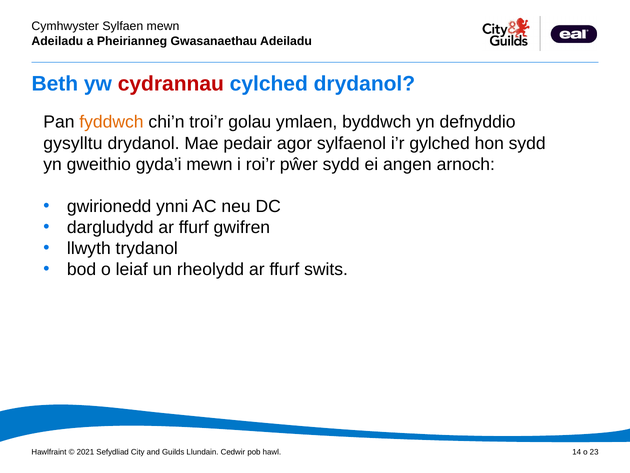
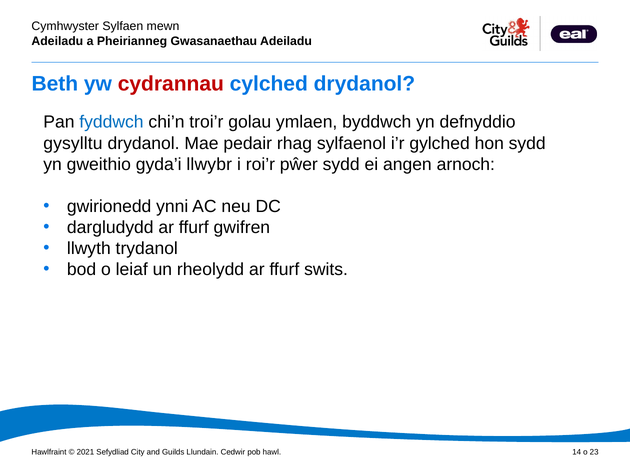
fyddwch colour: orange -> blue
agor: agor -> rhag
gyda’i mewn: mewn -> llwybr
